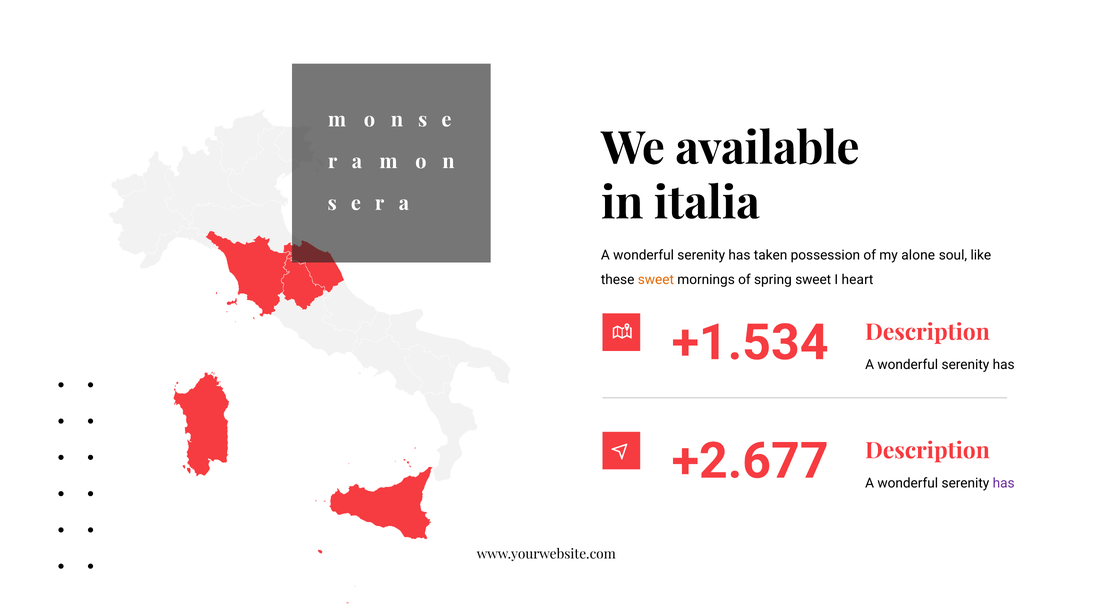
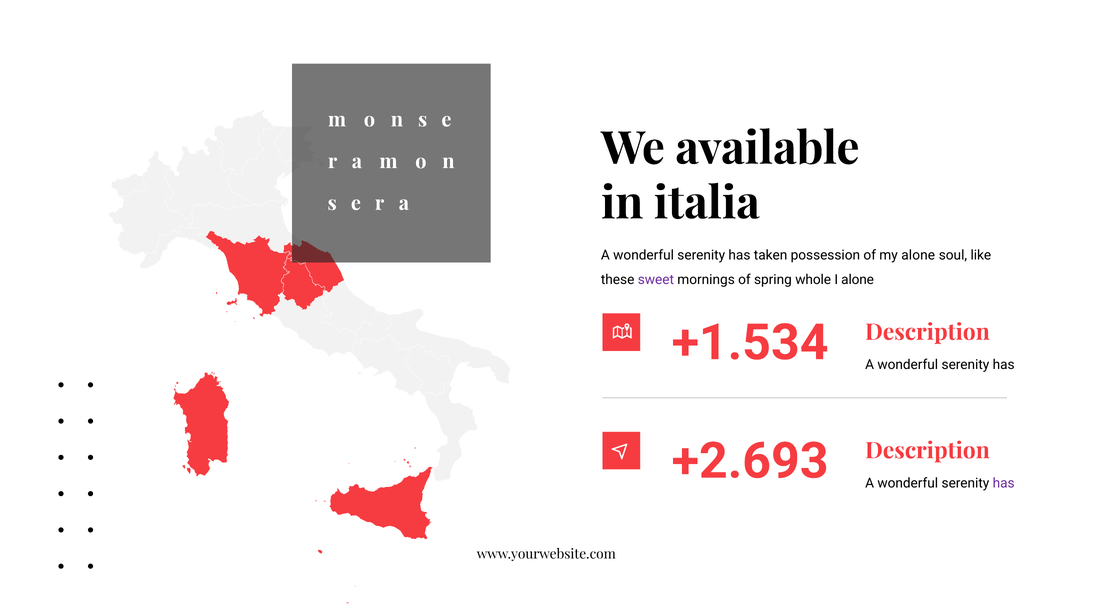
sweet at (656, 280) colour: orange -> purple
spring sweet: sweet -> whole
I heart: heart -> alone
+2.677: +2.677 -> +2.693
